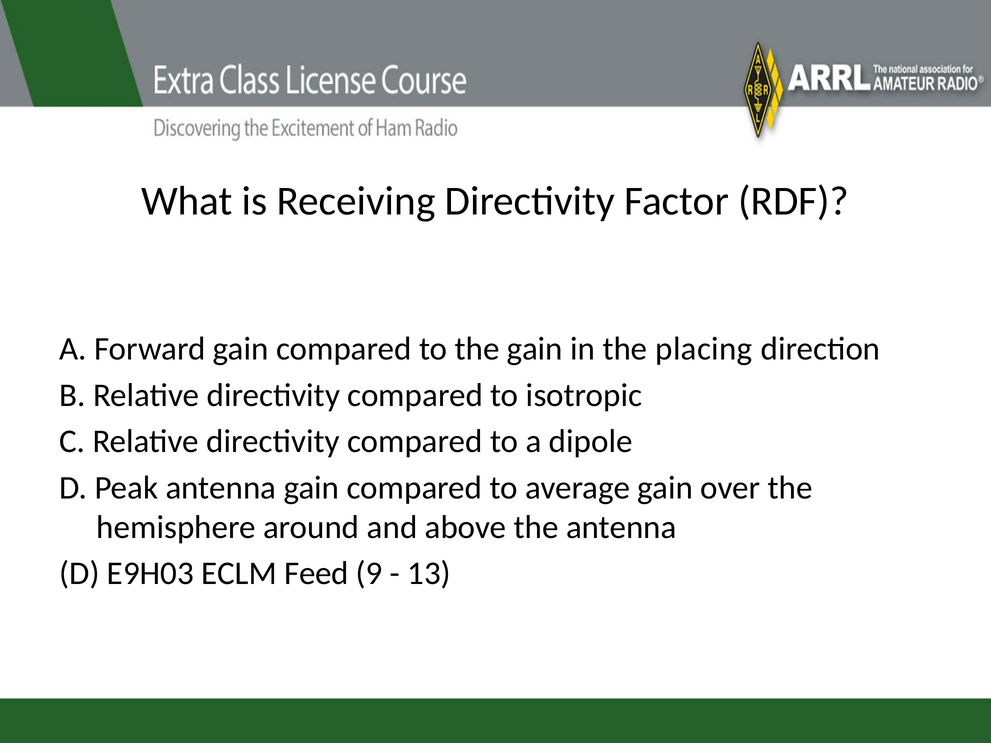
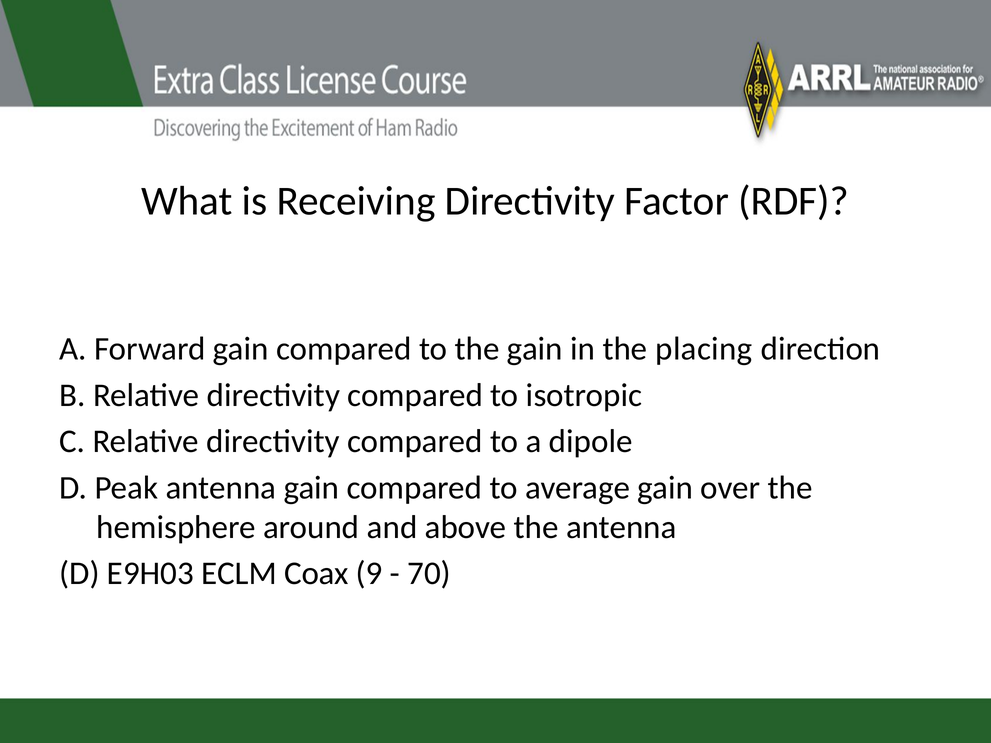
Feed: Feed -> Coax
13: 13 -> 70
